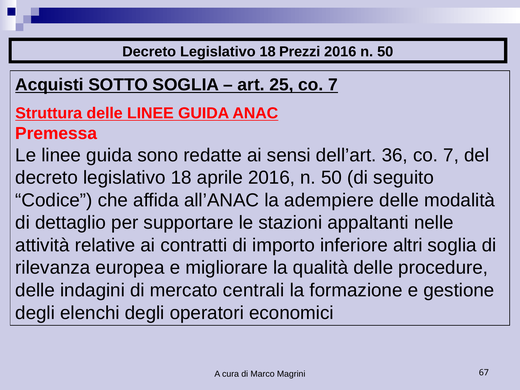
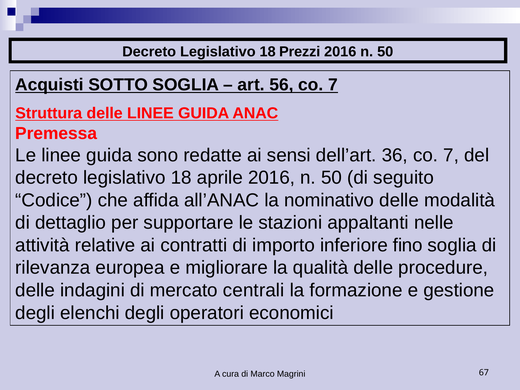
25: 25 -> 56
adempiere: adempiere -> nominativo
altri: altri -> fino
